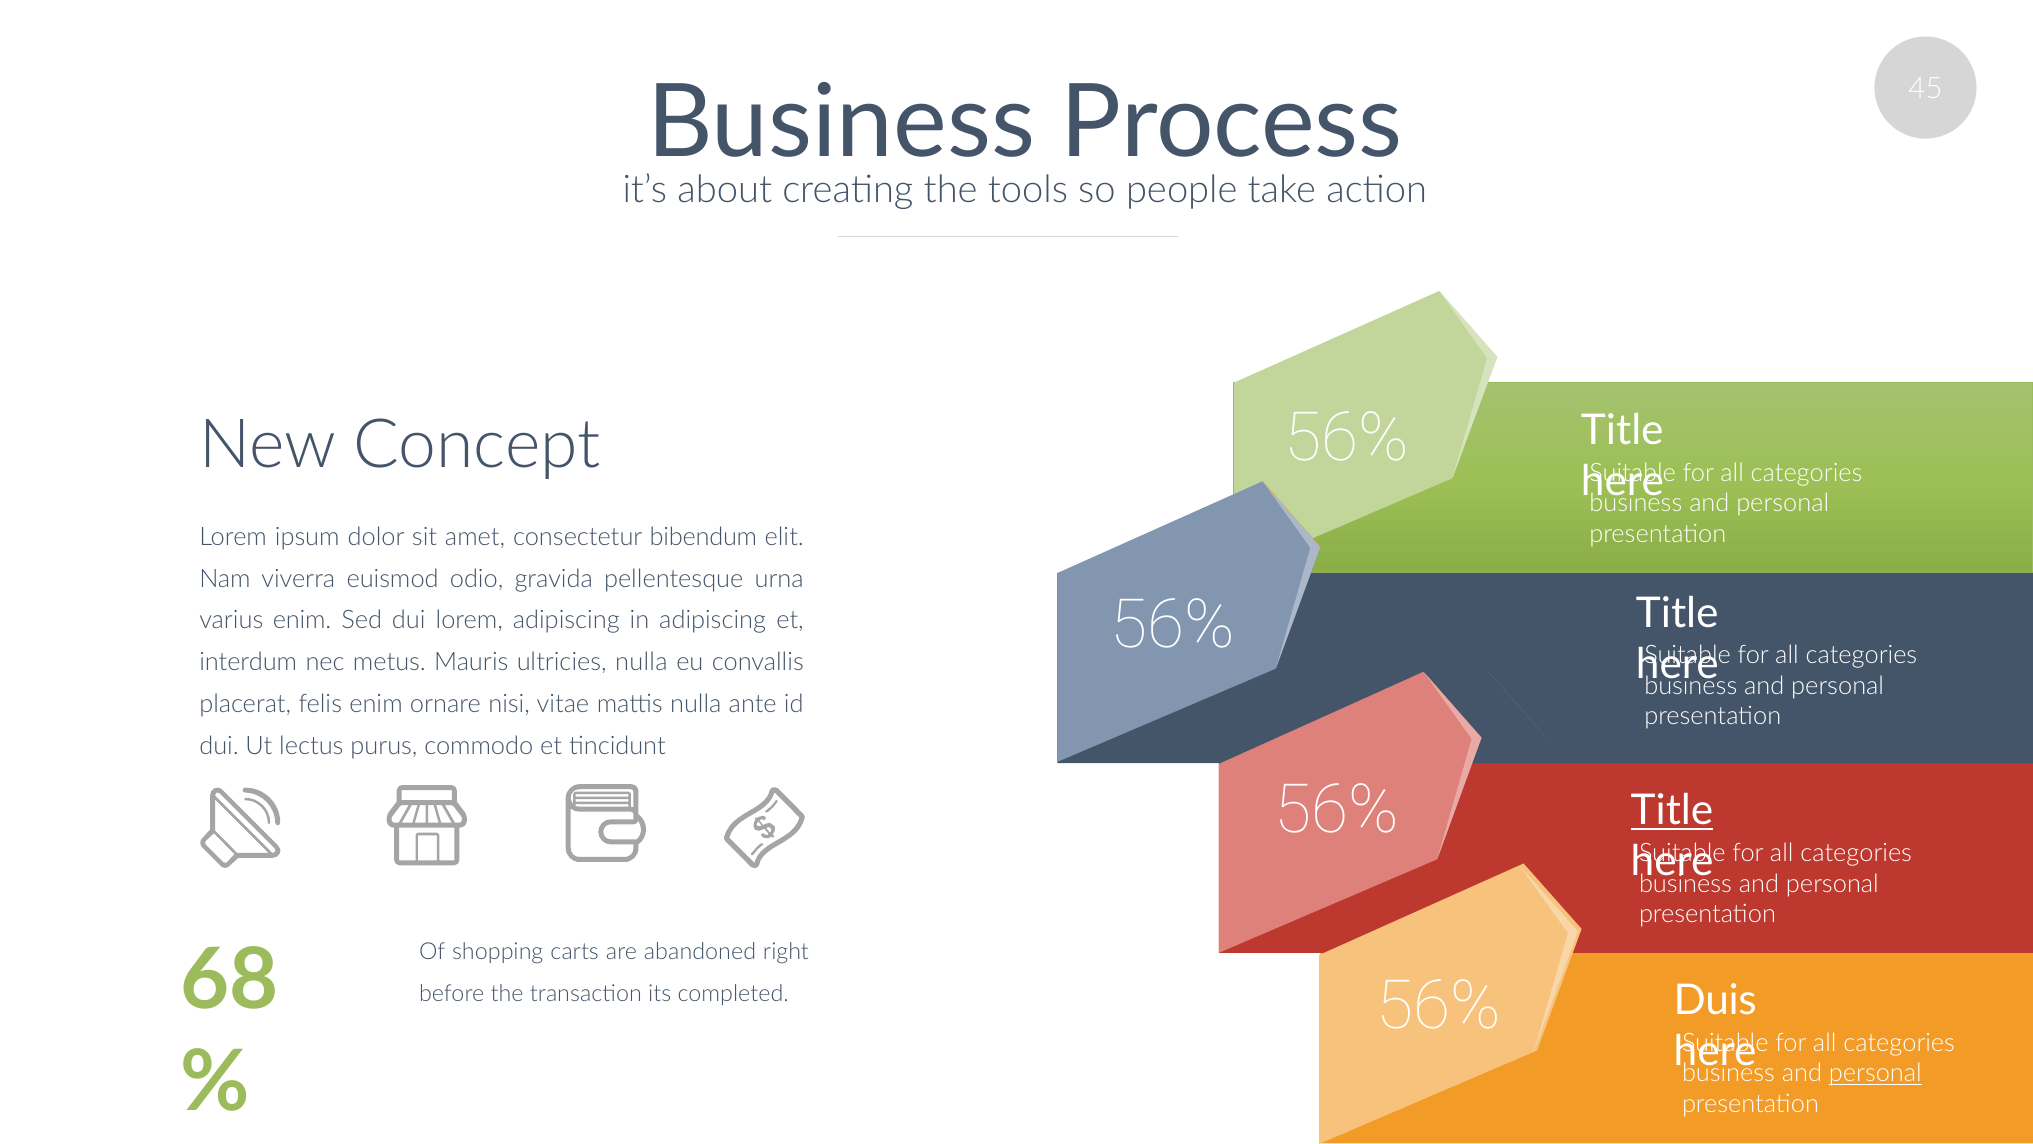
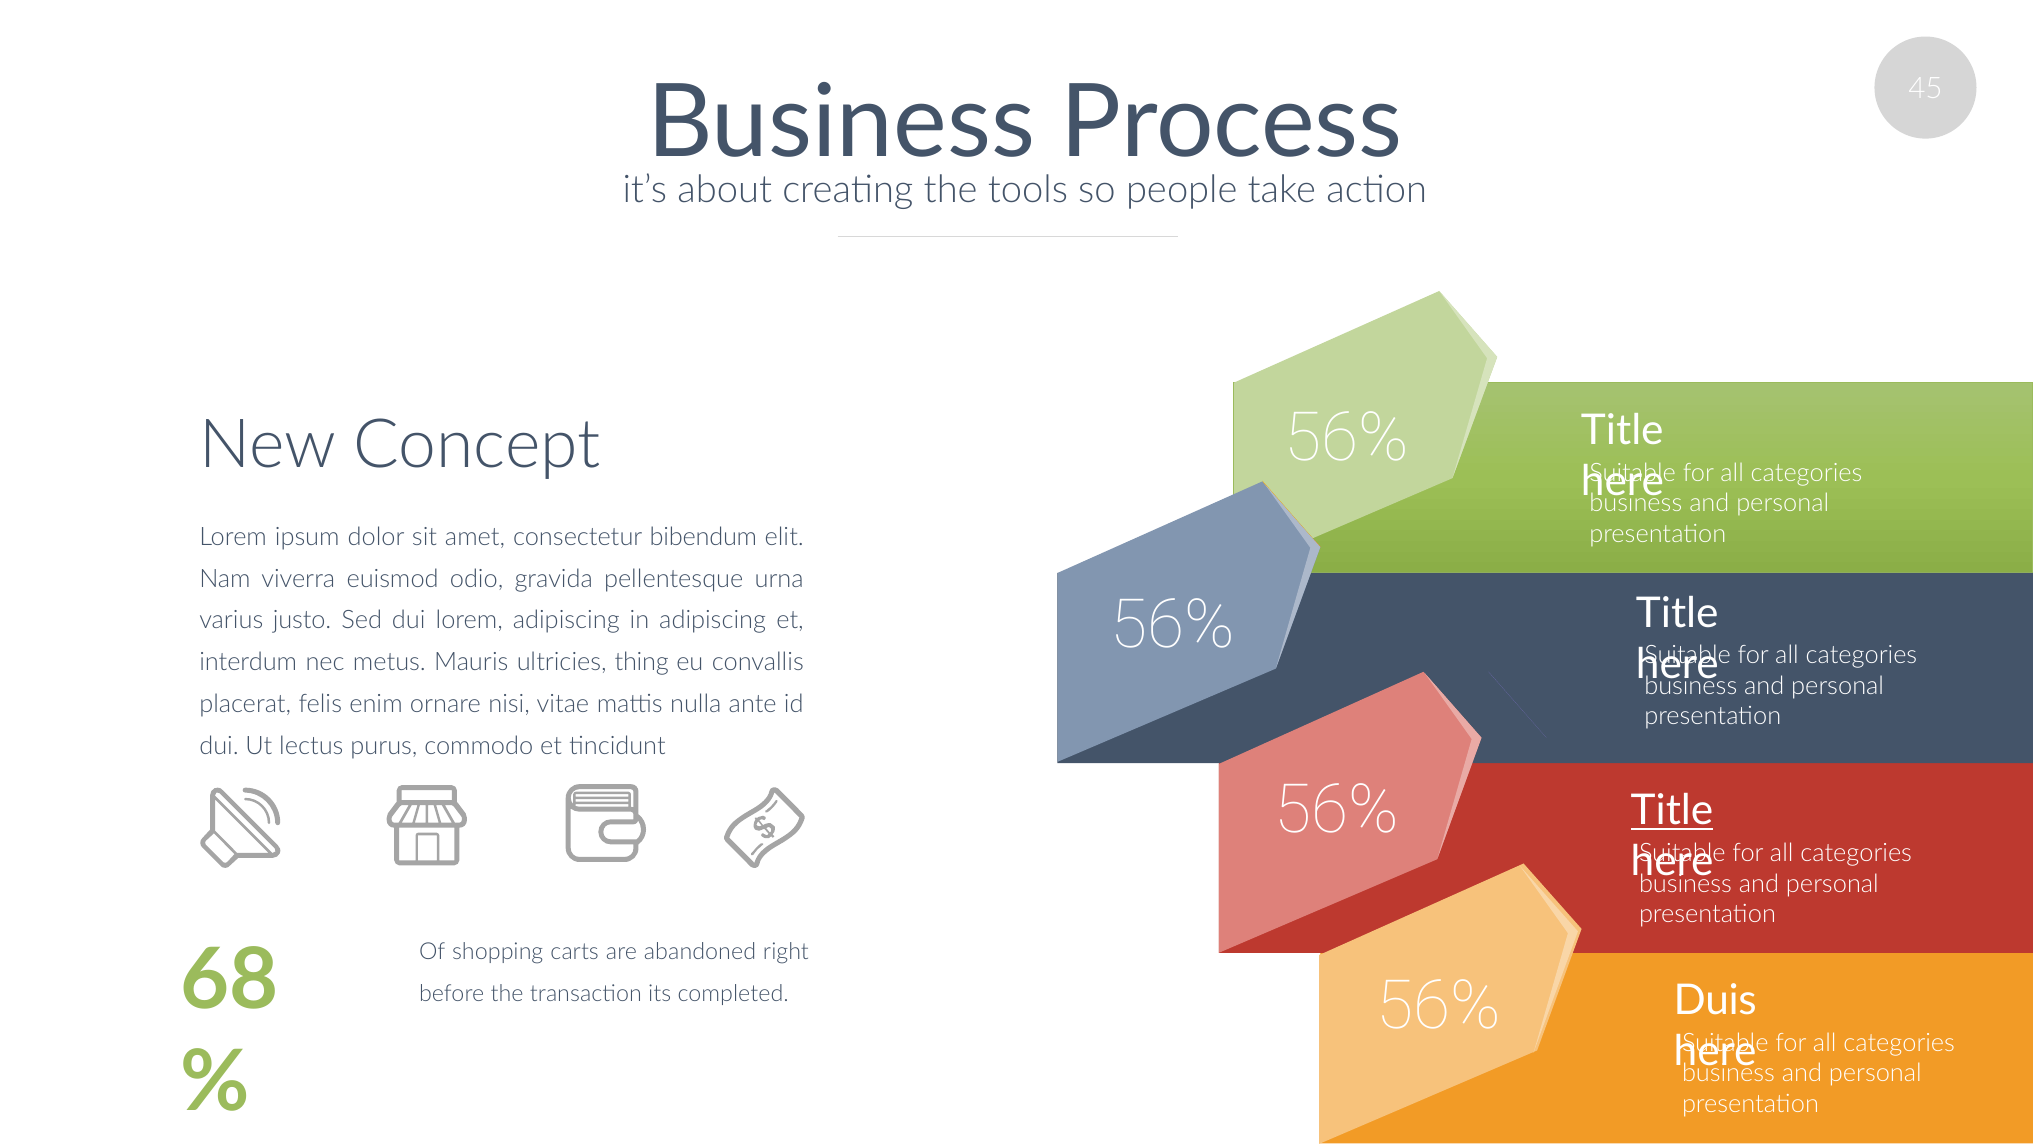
varius enim: enim -> justo
ultricies nulla: nulla -> thing
personal at (1875, 1073) underline: present -> none
